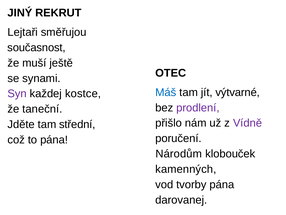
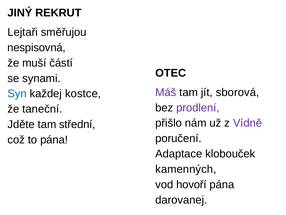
současnost: současnost -> nespisovná
ještě: ještě -> částí
Máš colour: blue -> purple
výtvarné: výtvarné -> sborová
Syn colour: purple -> blue
Národům: Národům -> Adaptace
tvorby: tvorby -> hovoří
